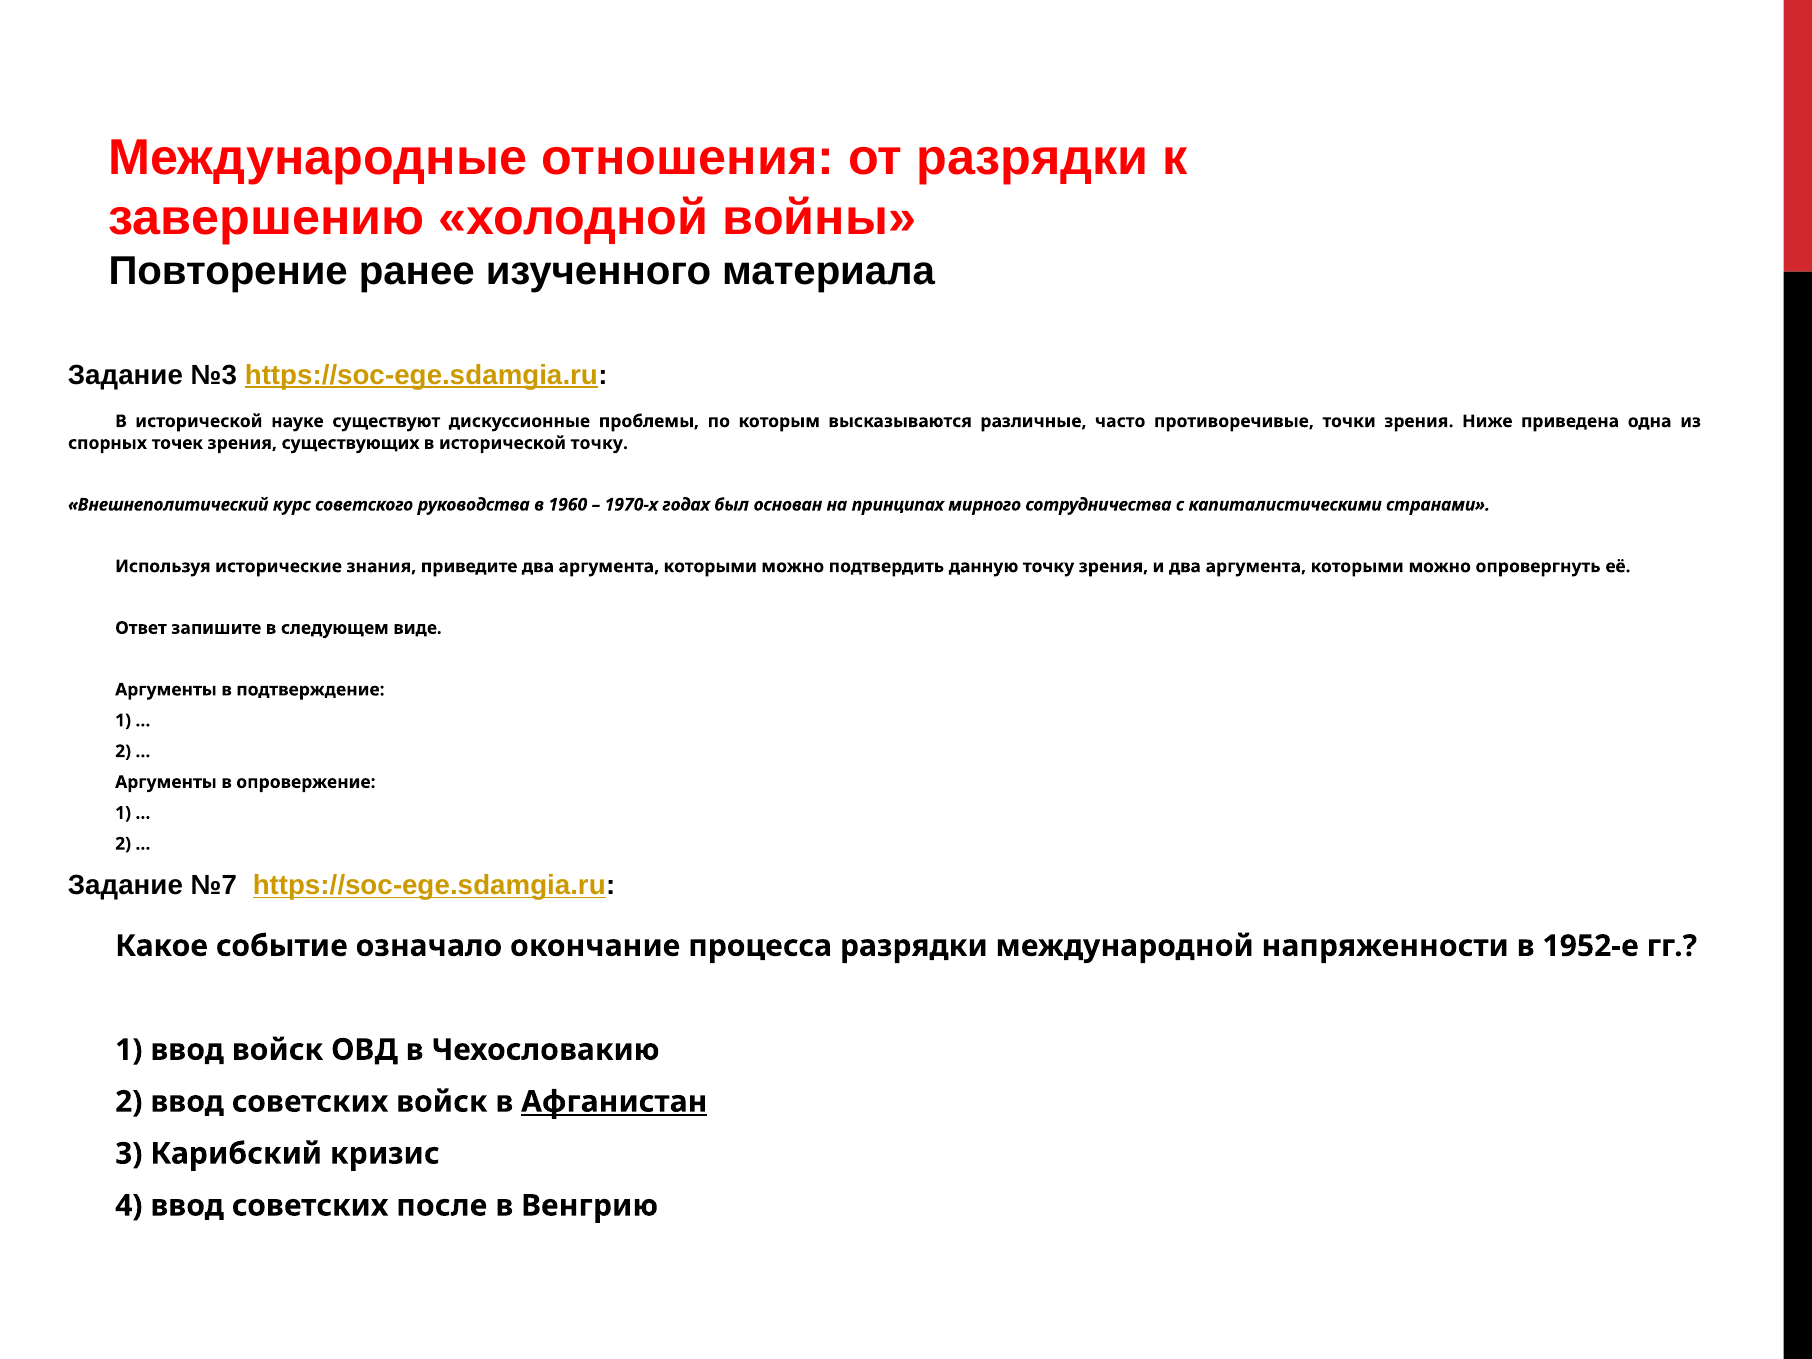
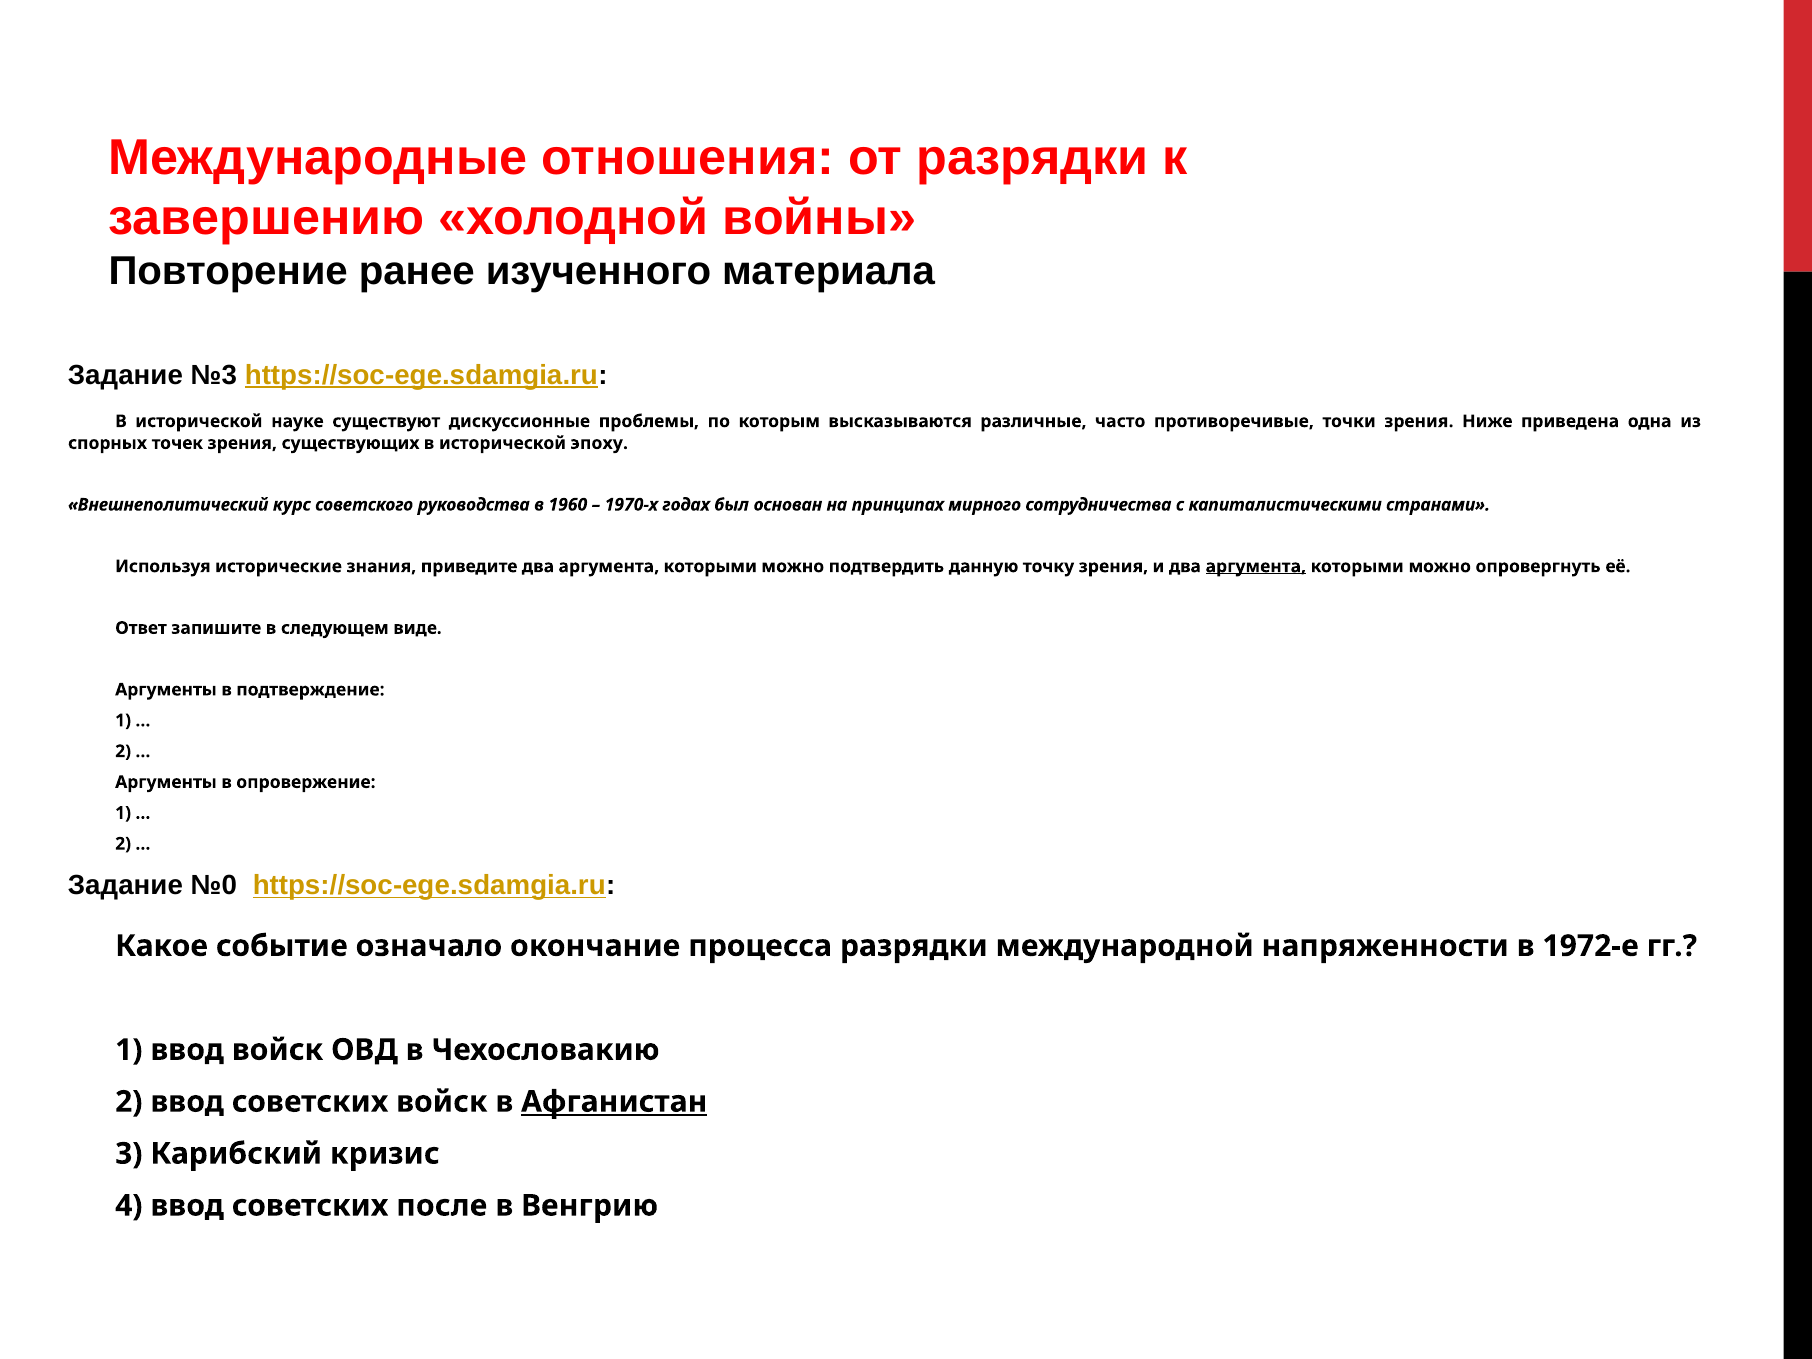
исторической точку: точку -> эпоху
аргумента at (1256, 566) underline: none -> present
№7: №7 -> №0
1952-е: 1952-е -> 1972-е
